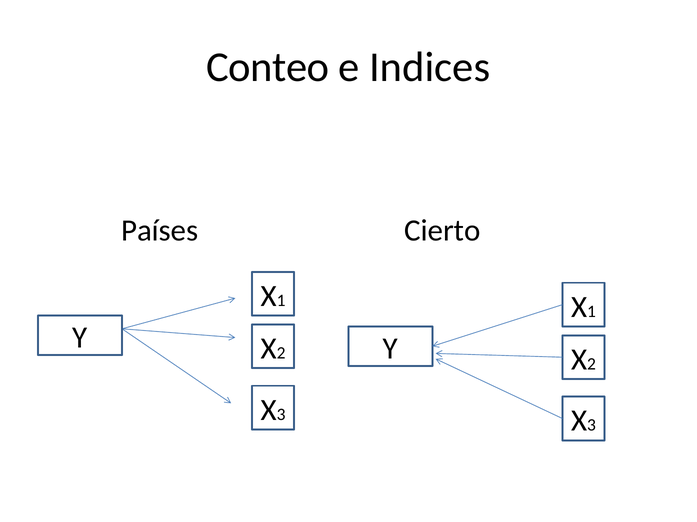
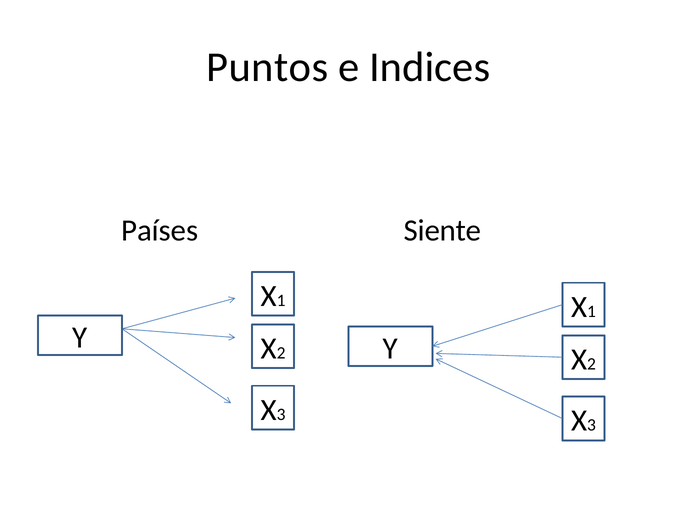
Conteo: Conteo -> Puntos
Cierto: Cierto -> Siente
